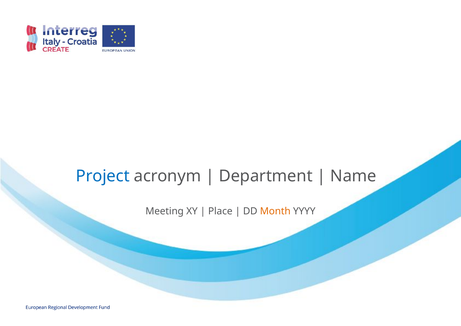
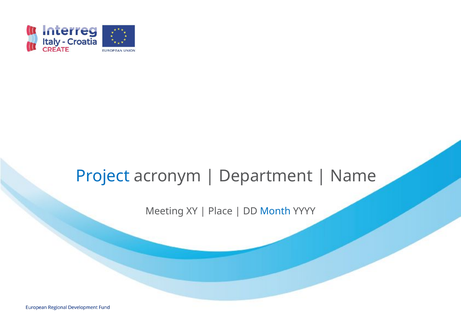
Month colour: orange -> blue
